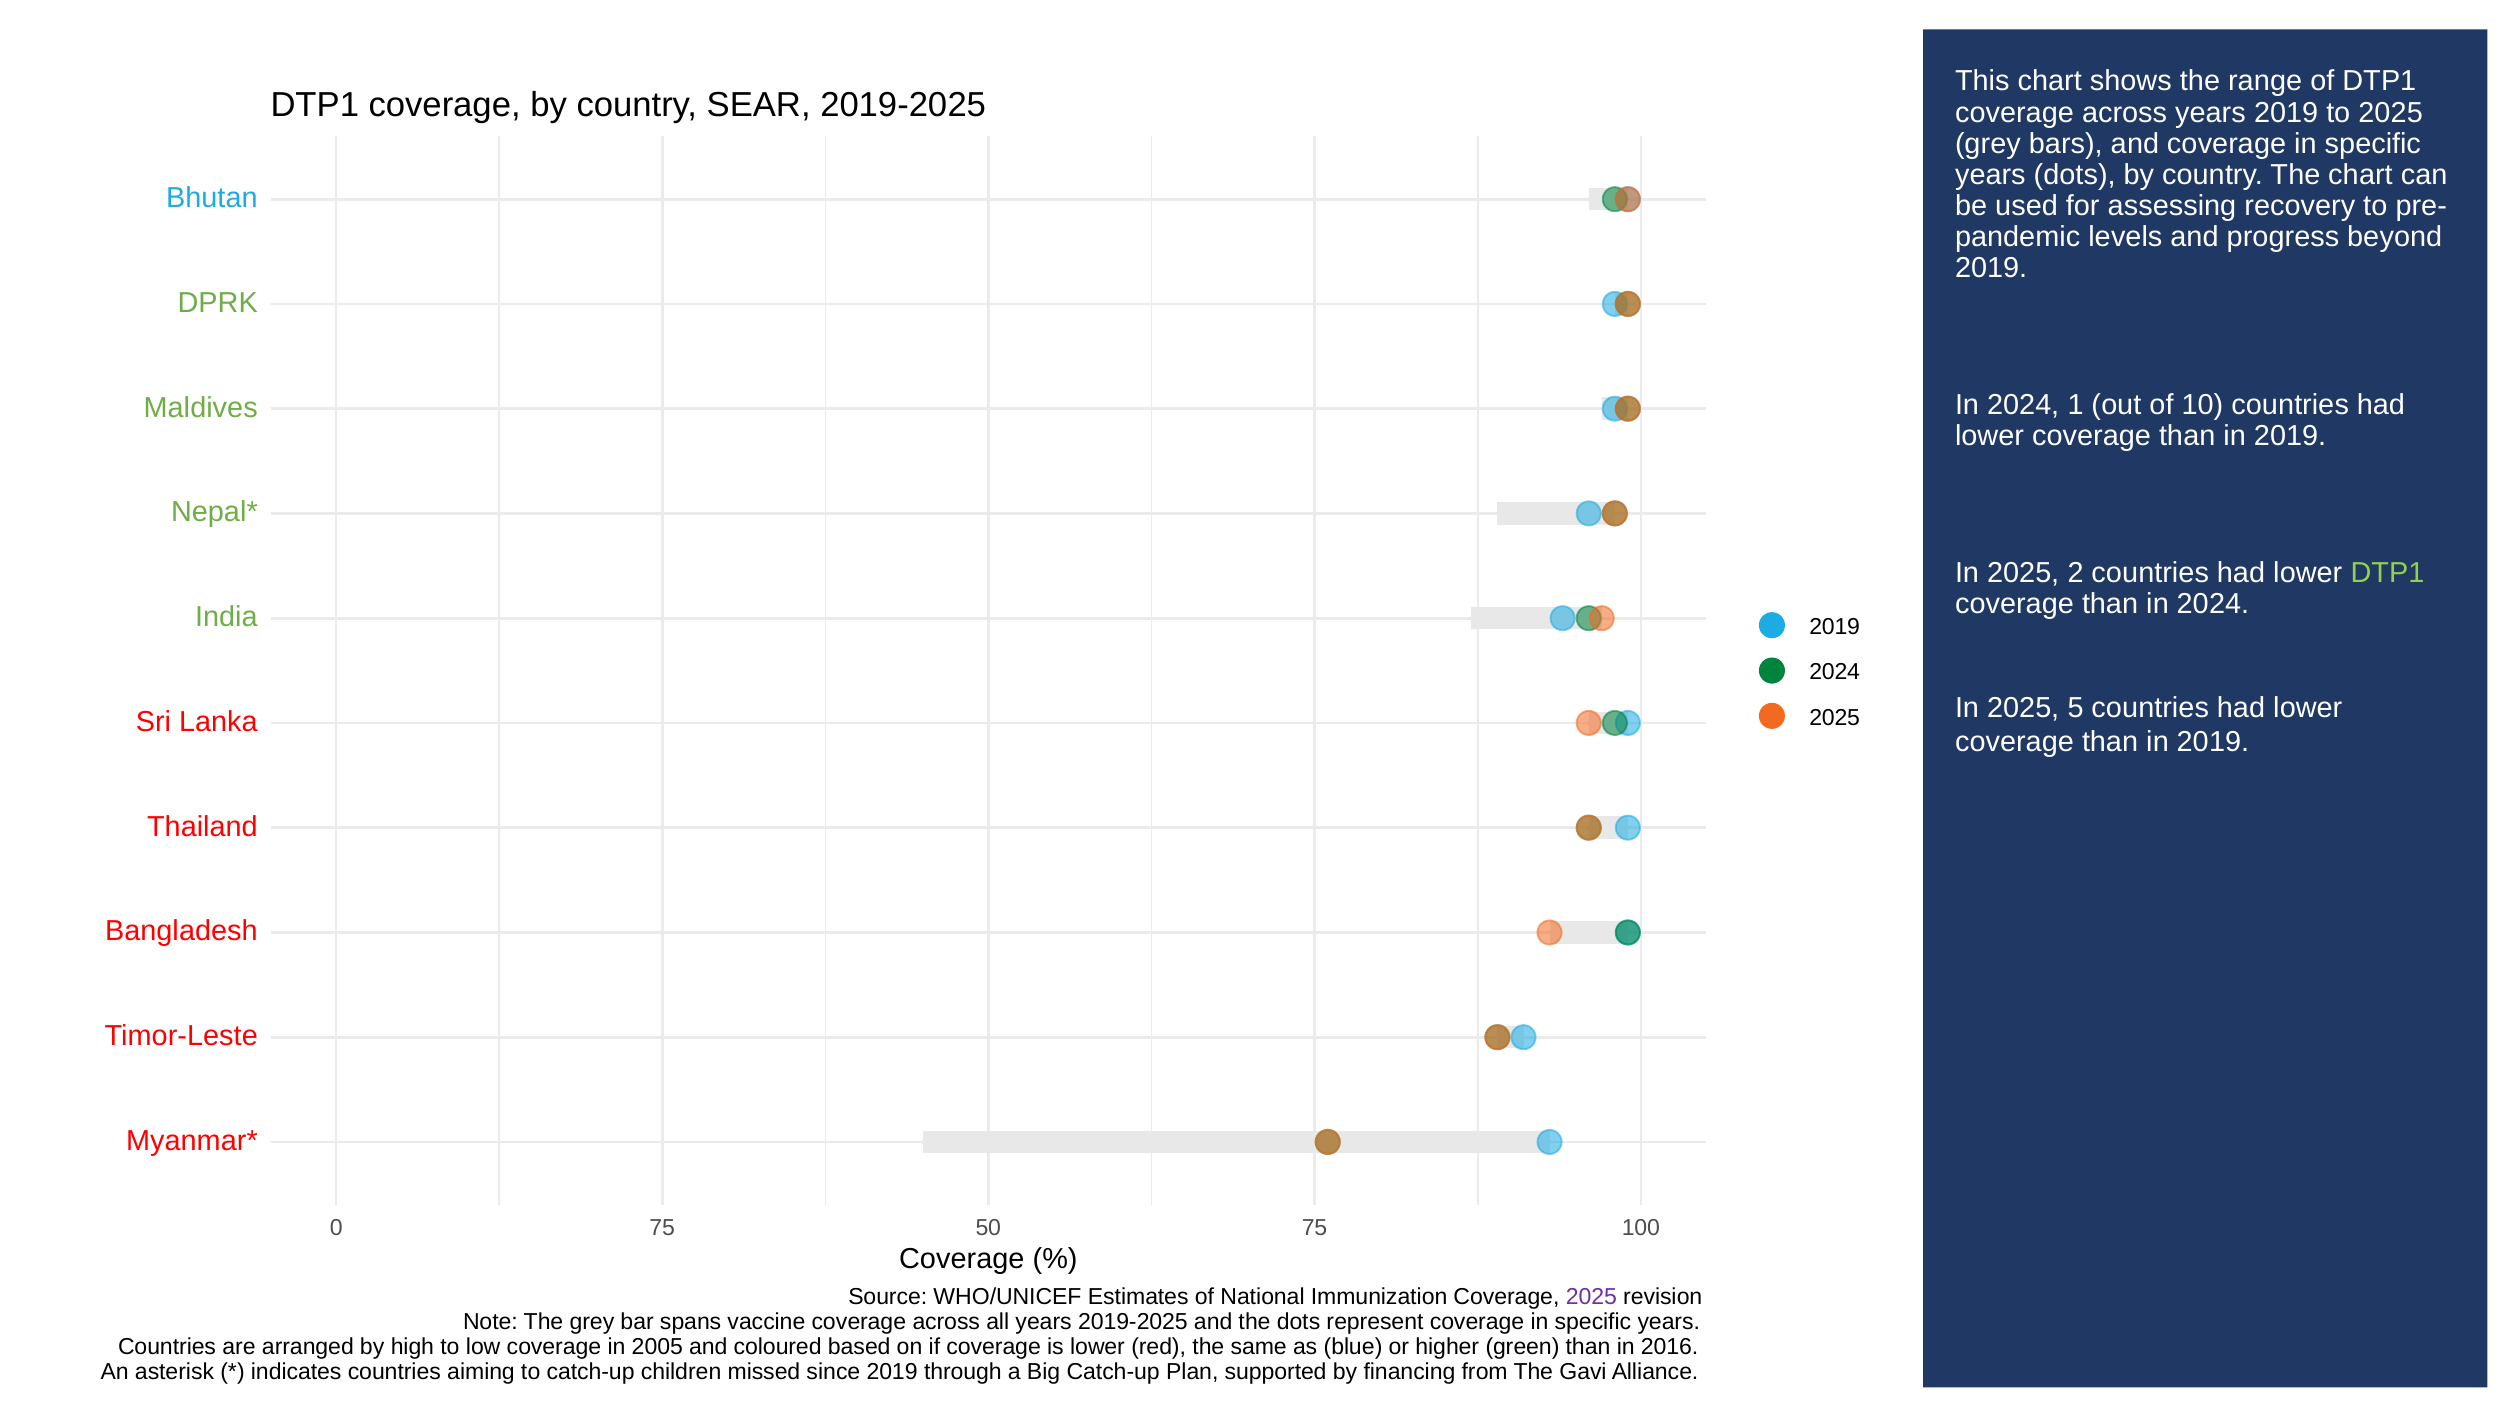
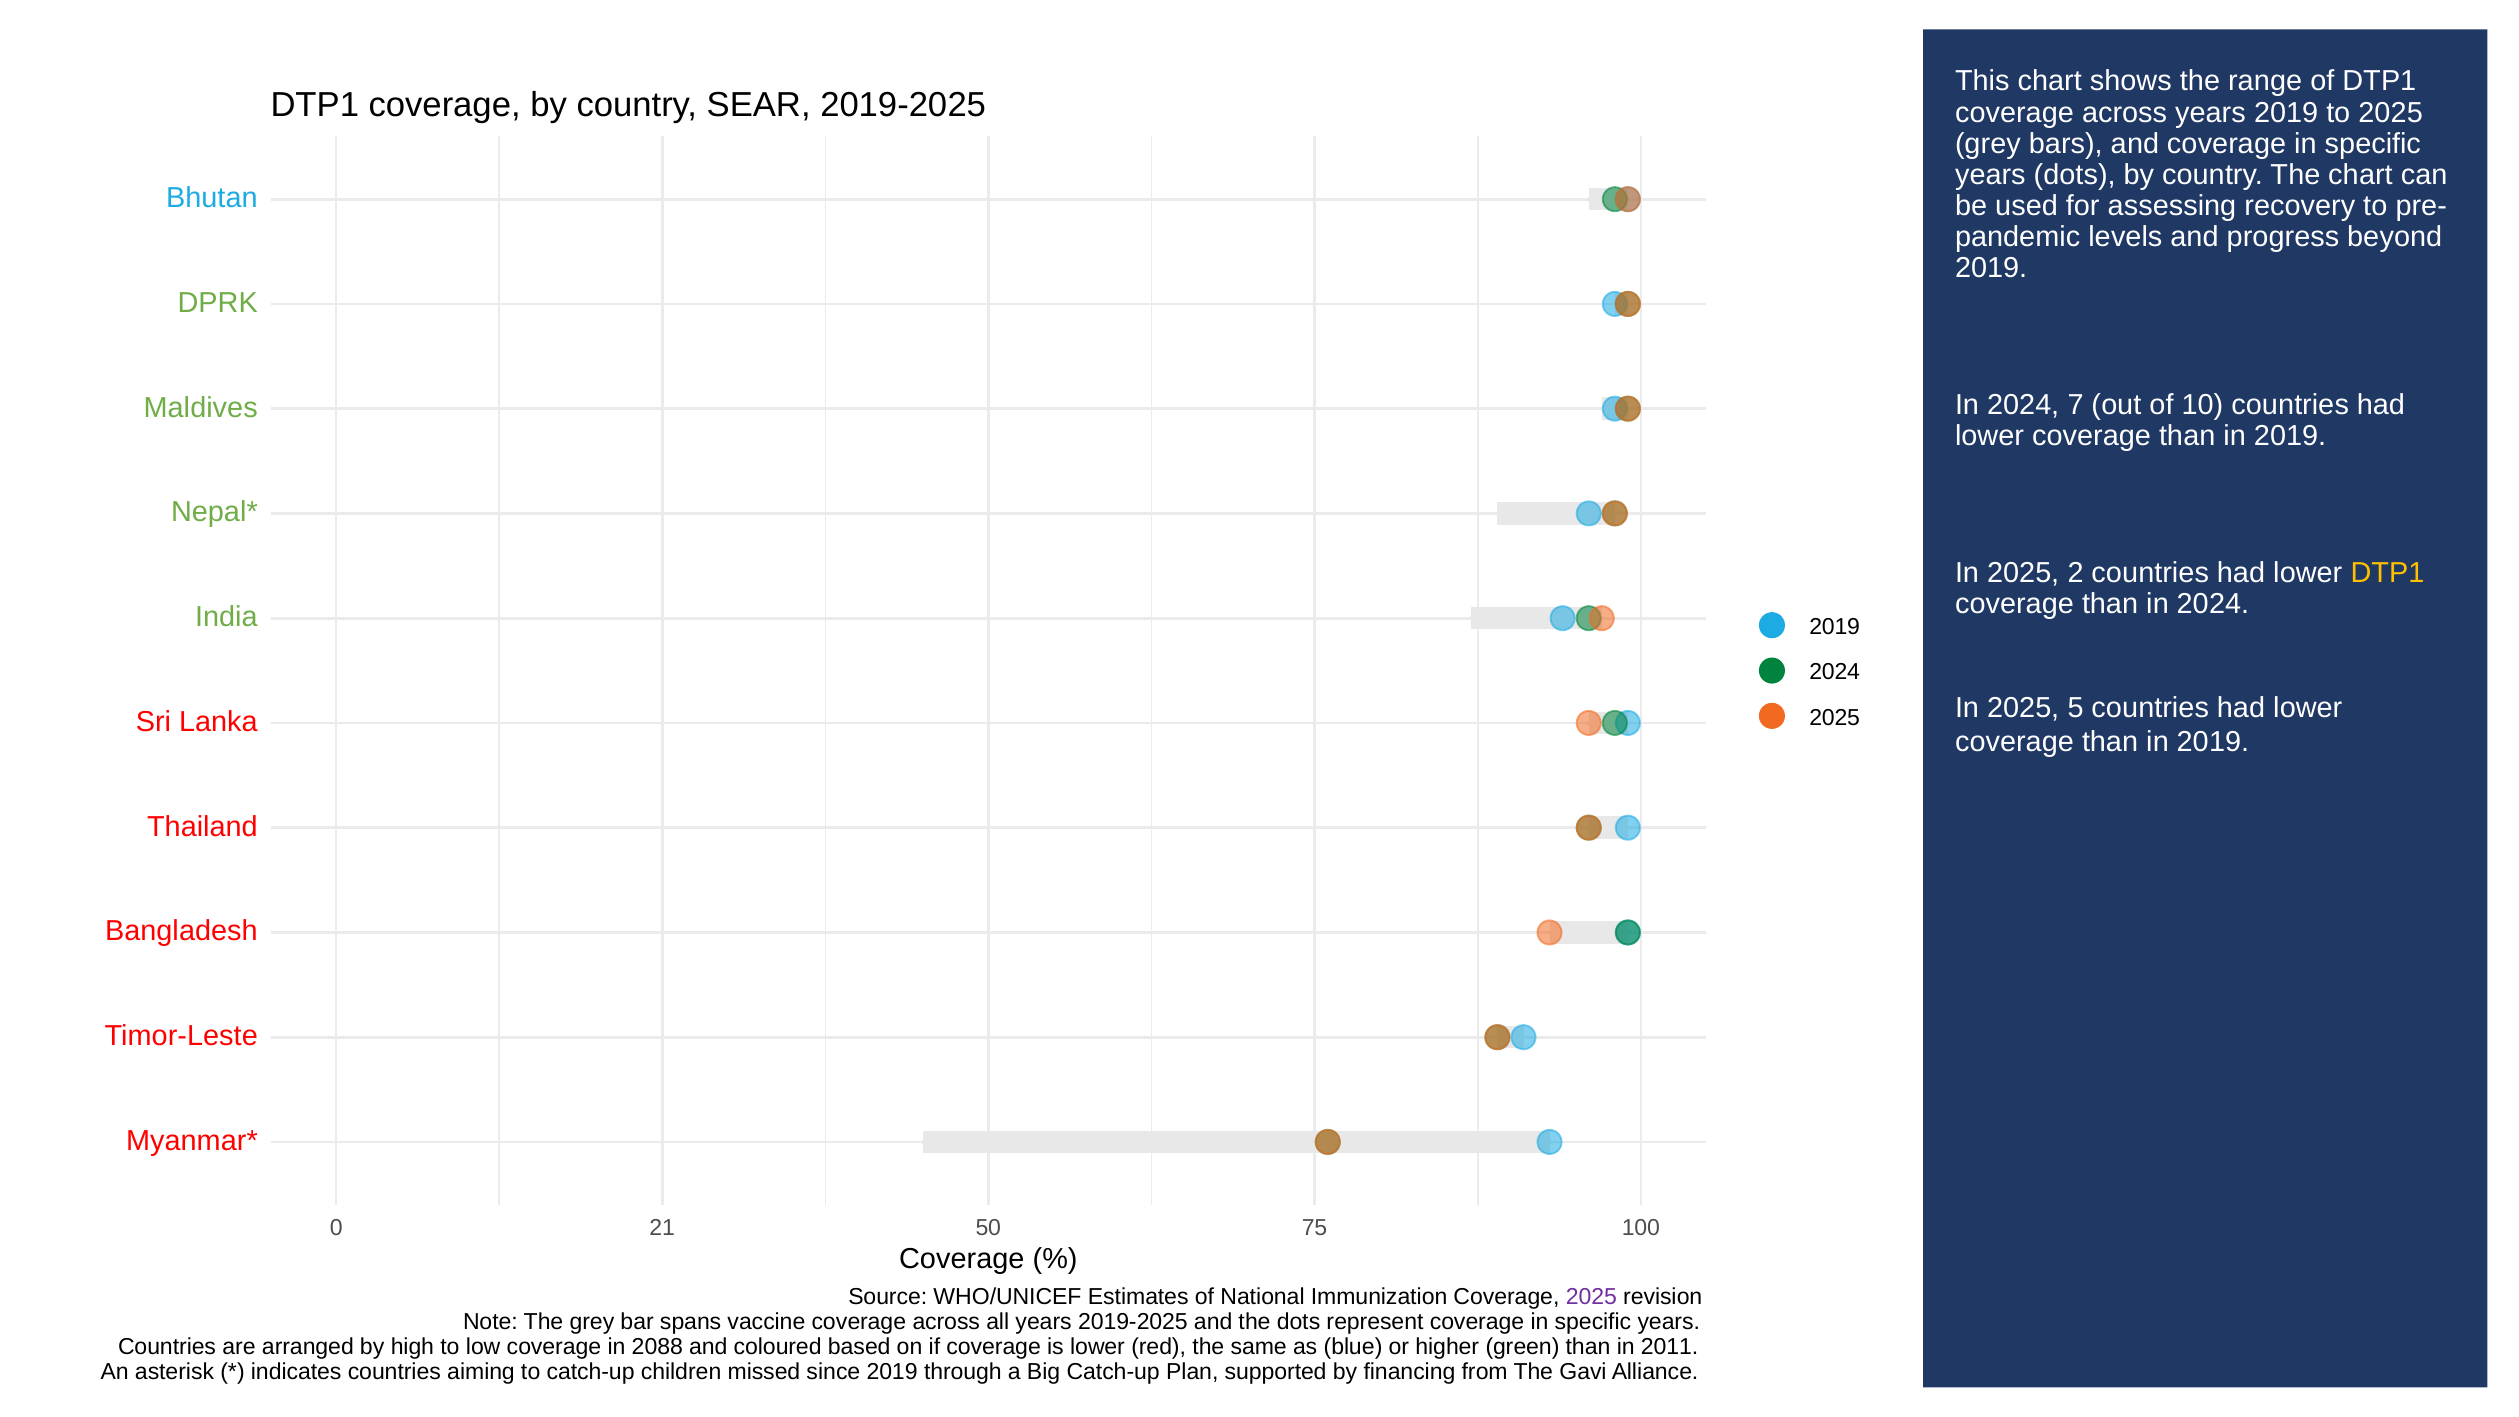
1: 1 -> 7
DTP1 at (2388, 573) colour: light green -> yellow
0 75: 75 -> 21
2005: 2005 -> 2088
2016: 2016 -> 2011
